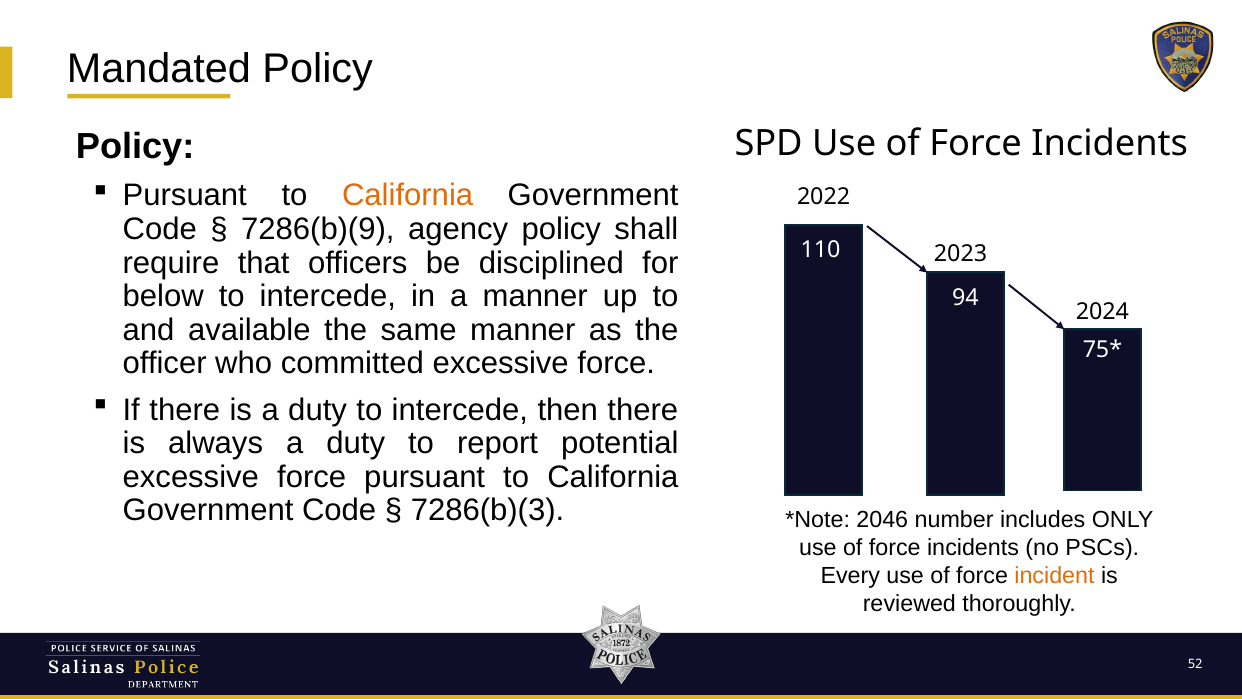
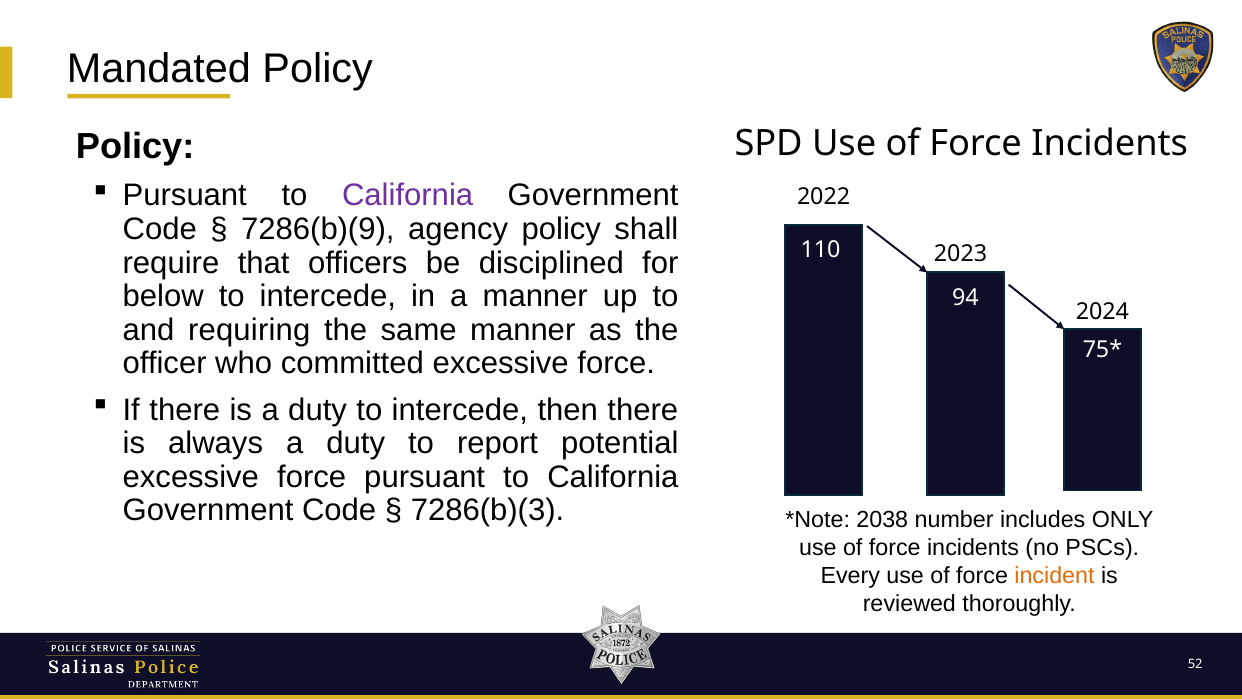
California at (408, 196) colour: orange -> purple
available: available -> requiring
2046: 2046 -> 2038
